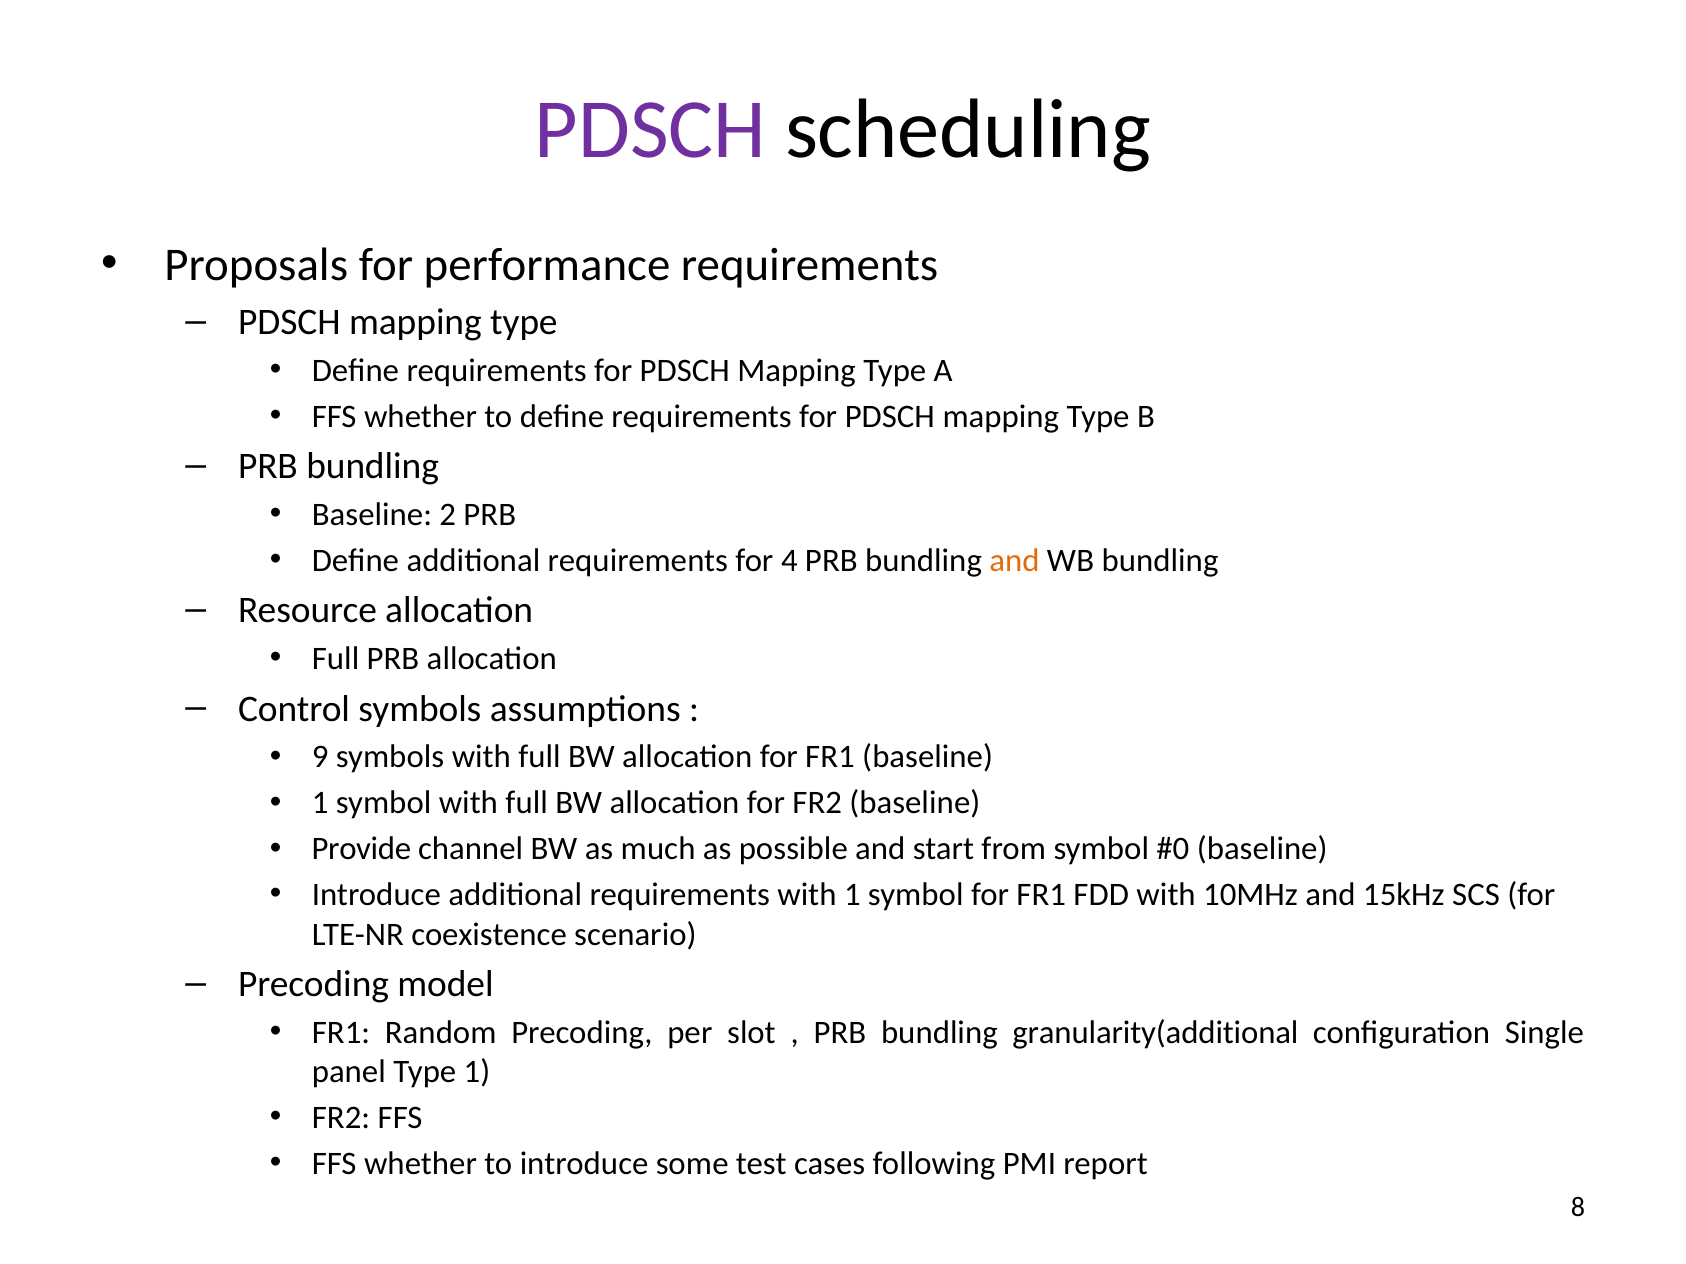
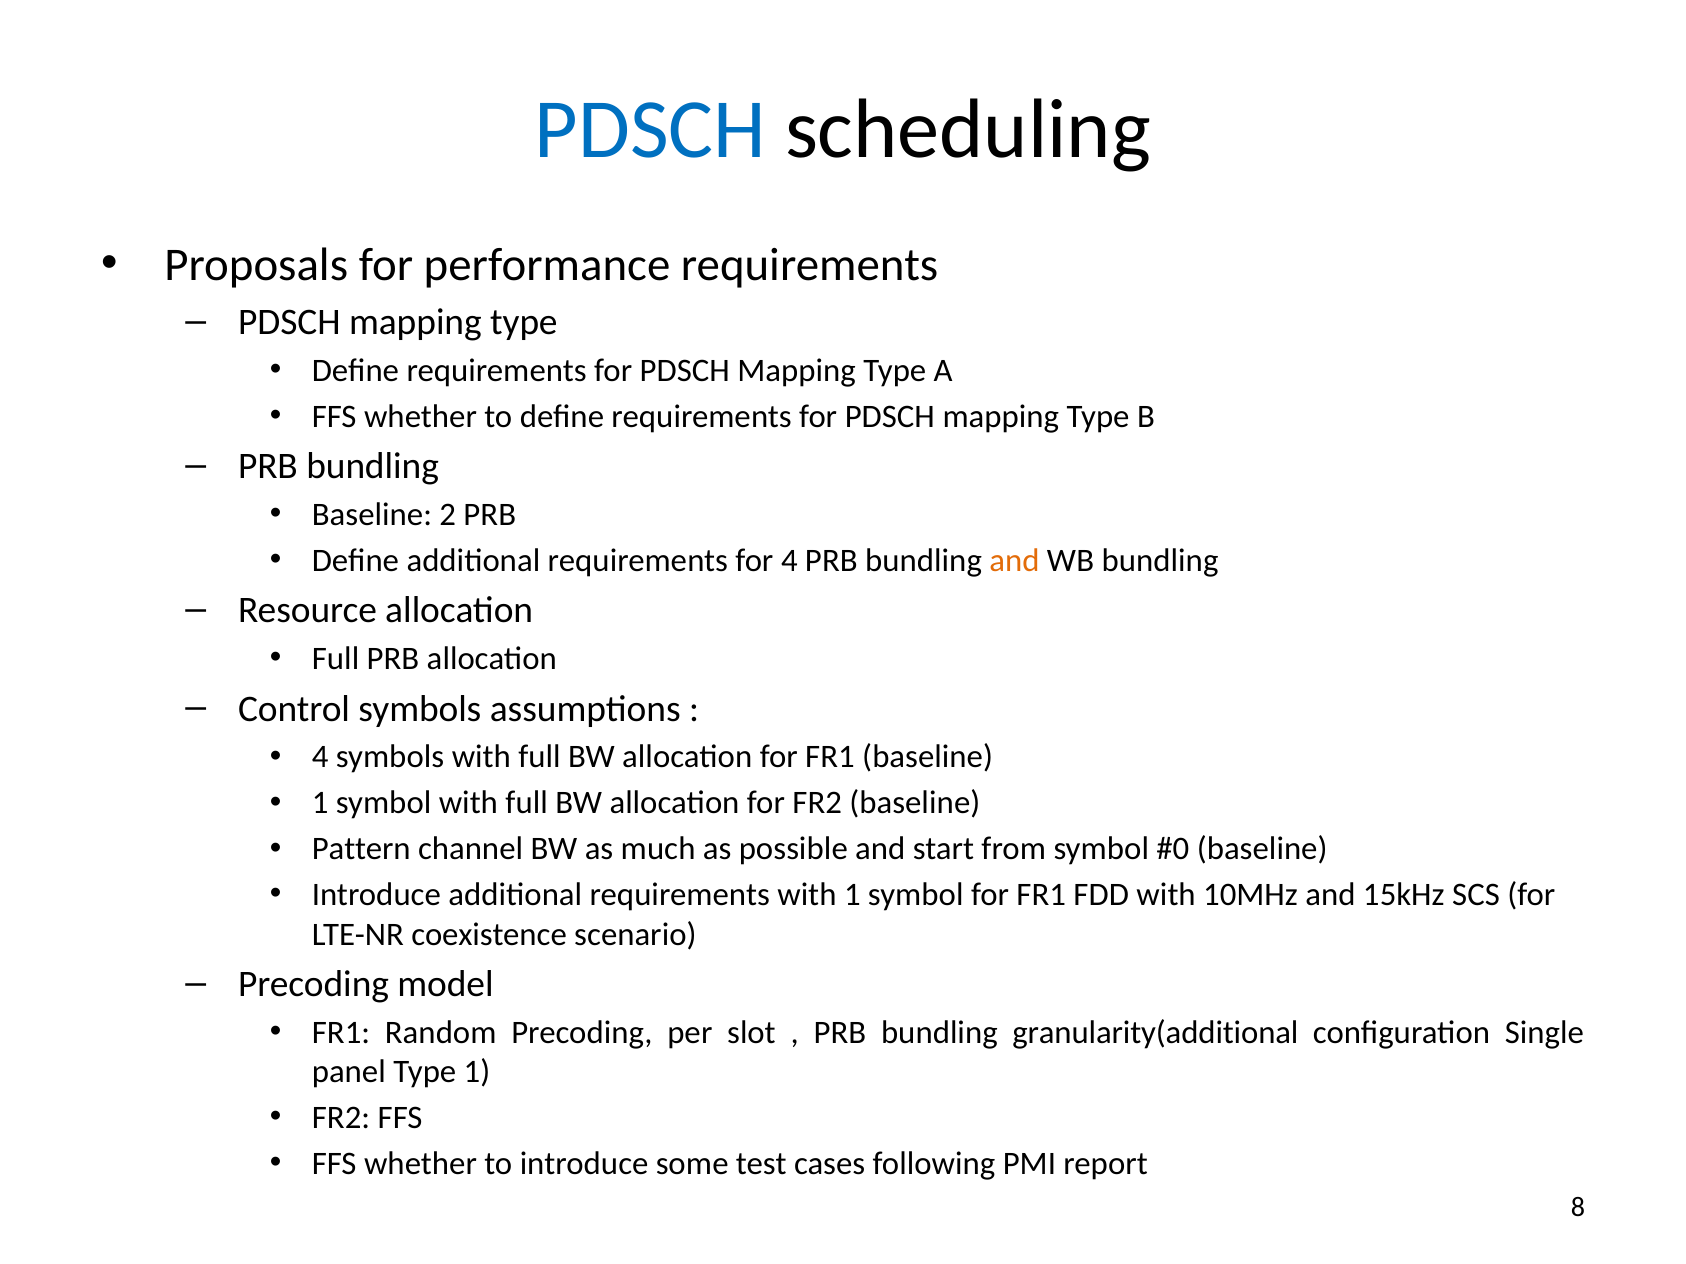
PDSCH at (650, 129) colour: purple -> blue
9 at (320, 757): 9 -> 4
Provide: Provide -> Pattern
